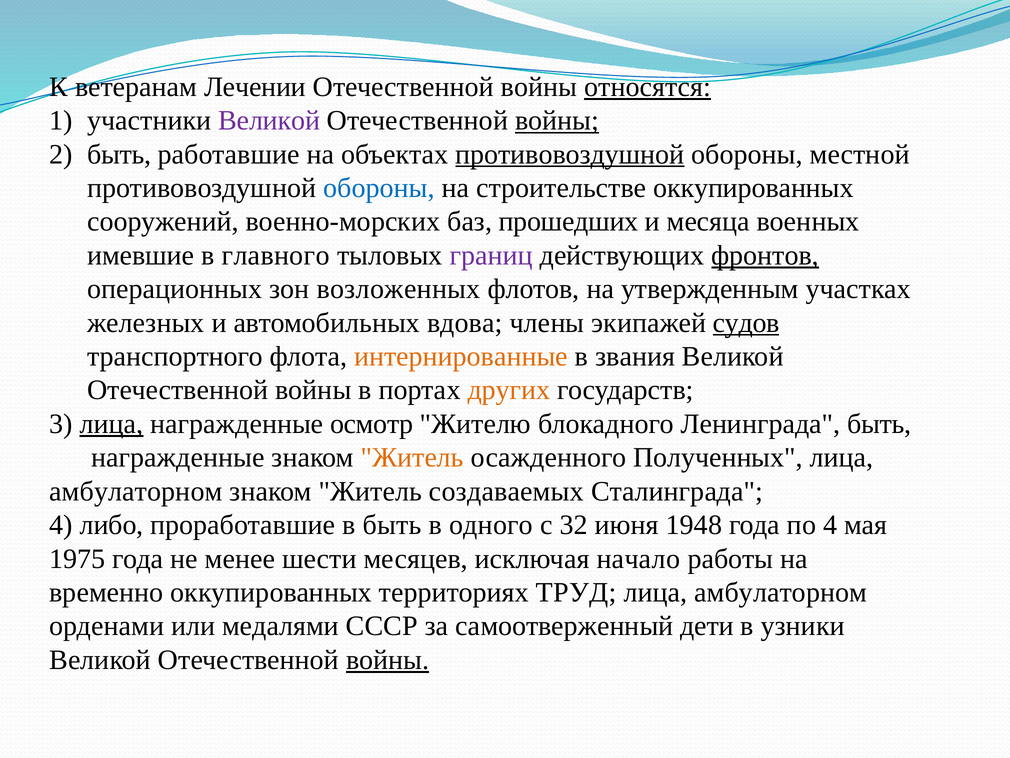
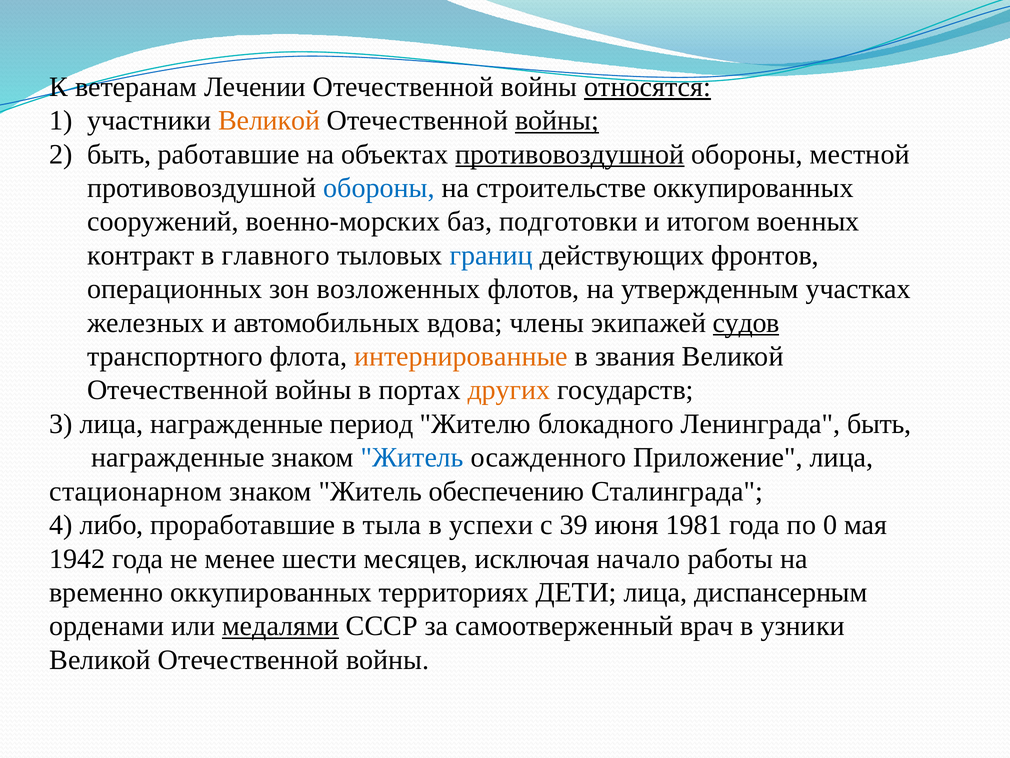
Великой at (269, 121) colour: purple -> orange
прошедших: прошедших -> подготовки
месяца: месяца -> итогом
имевшие: имевшие -> контракт
границ colour: purple -> blue
фронтов underline: present -> none
лица at (111, 424) underline: present -> none
осмотр: осмотр -> период
Житель at (412, 457) colour: orange -> blue
Полученных: Полученных -> Приложение
амбулаторном at (136, 491): амбулаторном -> стационарном
создаваемых: создаваемых -> обеспечению
в быть: быть -> тыла
одного: одного -> успехи
32: 32 -> 39
1948: 1948 -> 1981
по 4: 4 -> 0
1975: 1975 -> 1942
ТРУД: ТРУД -> ДЕТИ
амбулаторном at (781, 592): амбулаторном -> диспансерным
медалями underline: none -> present
дети: дети -> врач
войны at (388, 659) underline: present -> none
